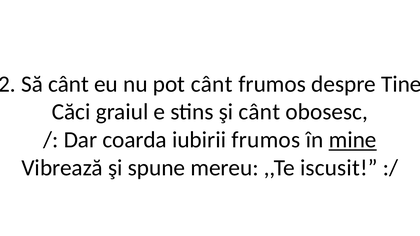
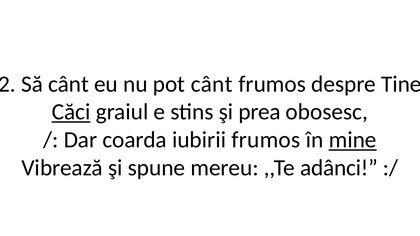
Căci underline: none -> present
şi cânt: cânt -> prea
iscusit: iscusit -> adânci
